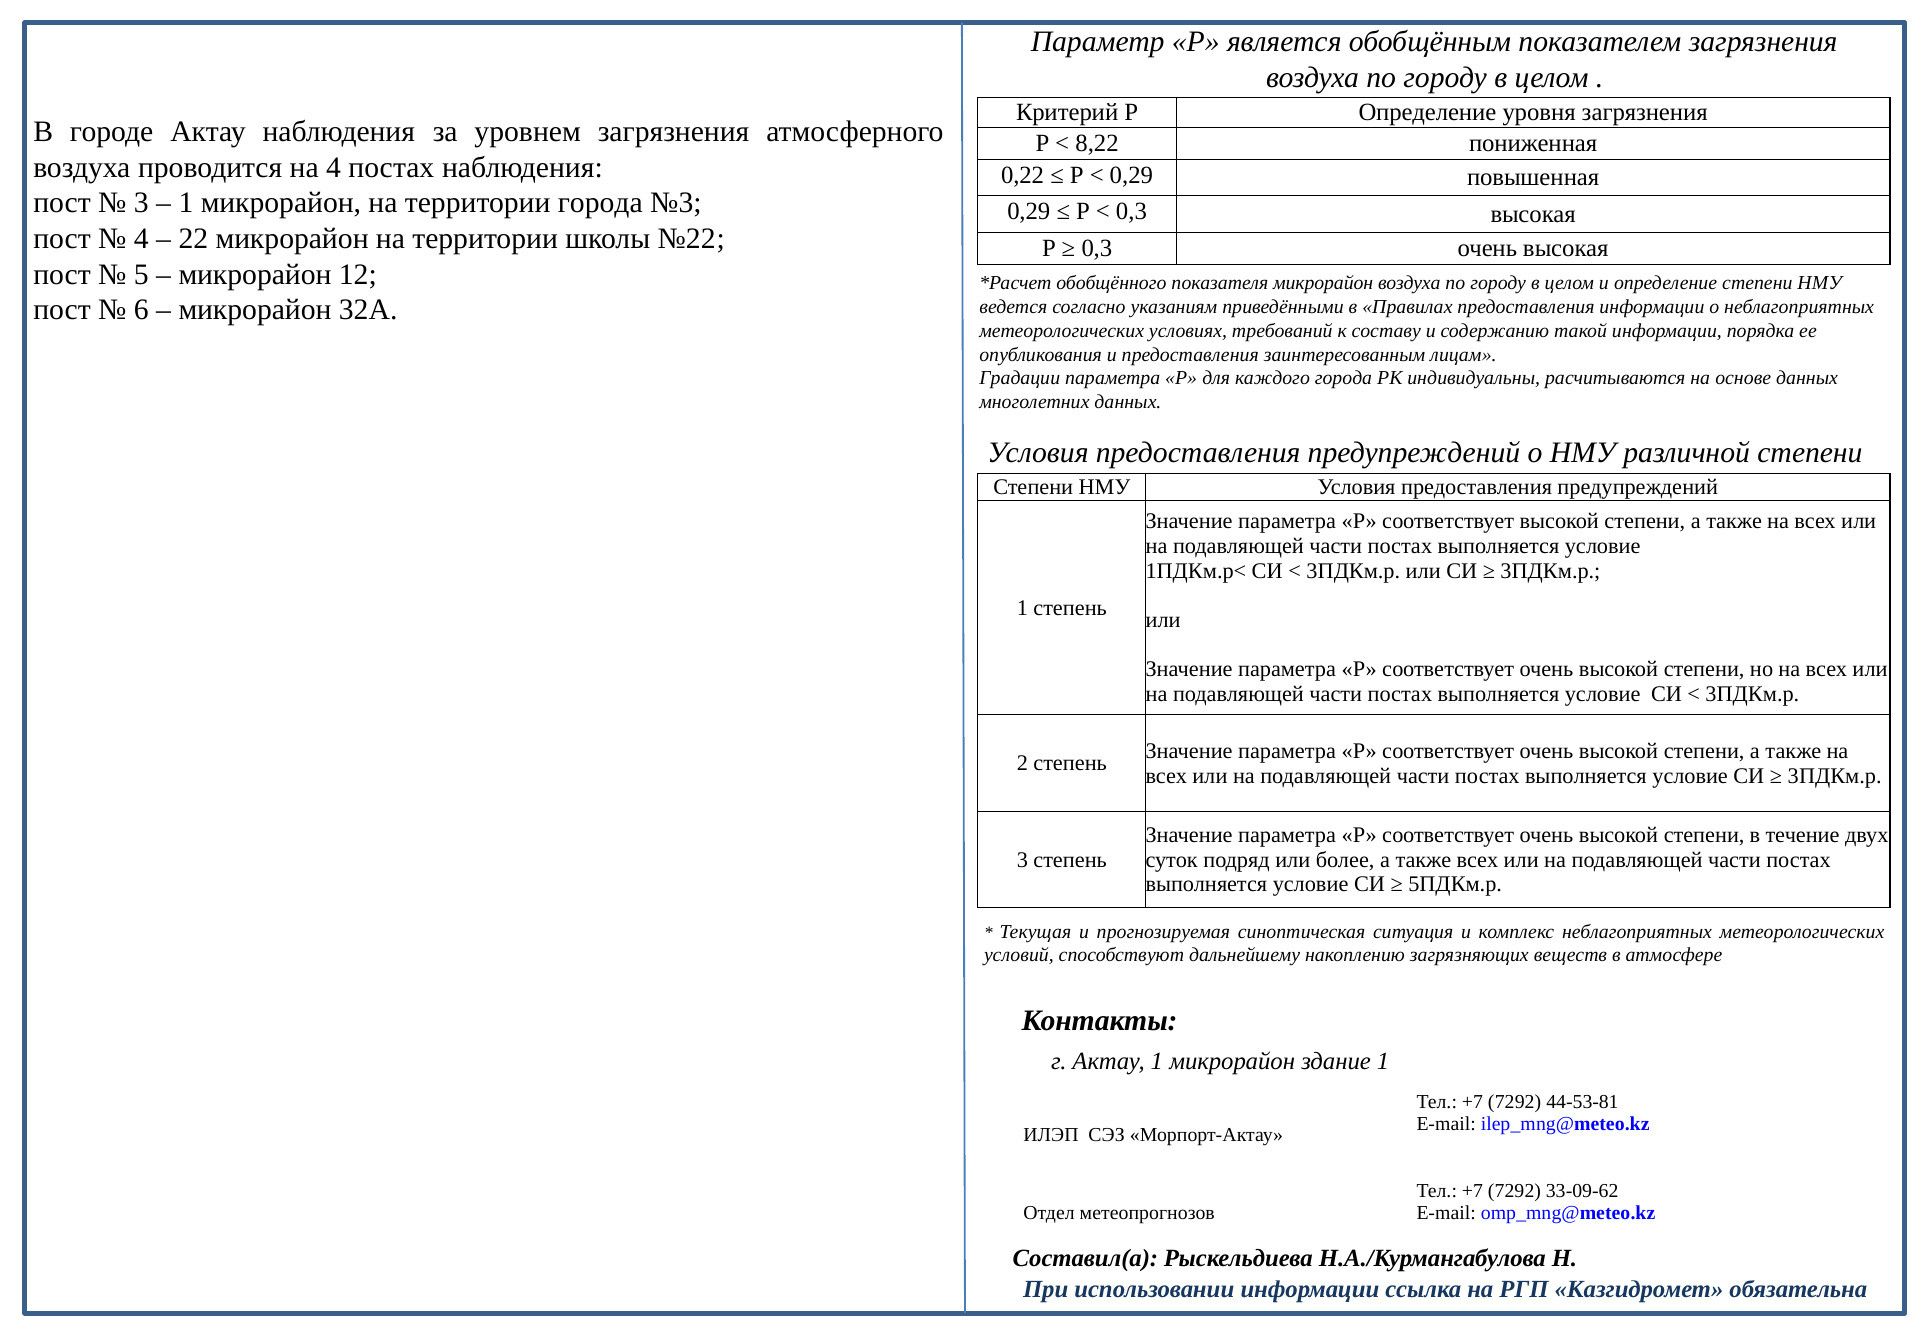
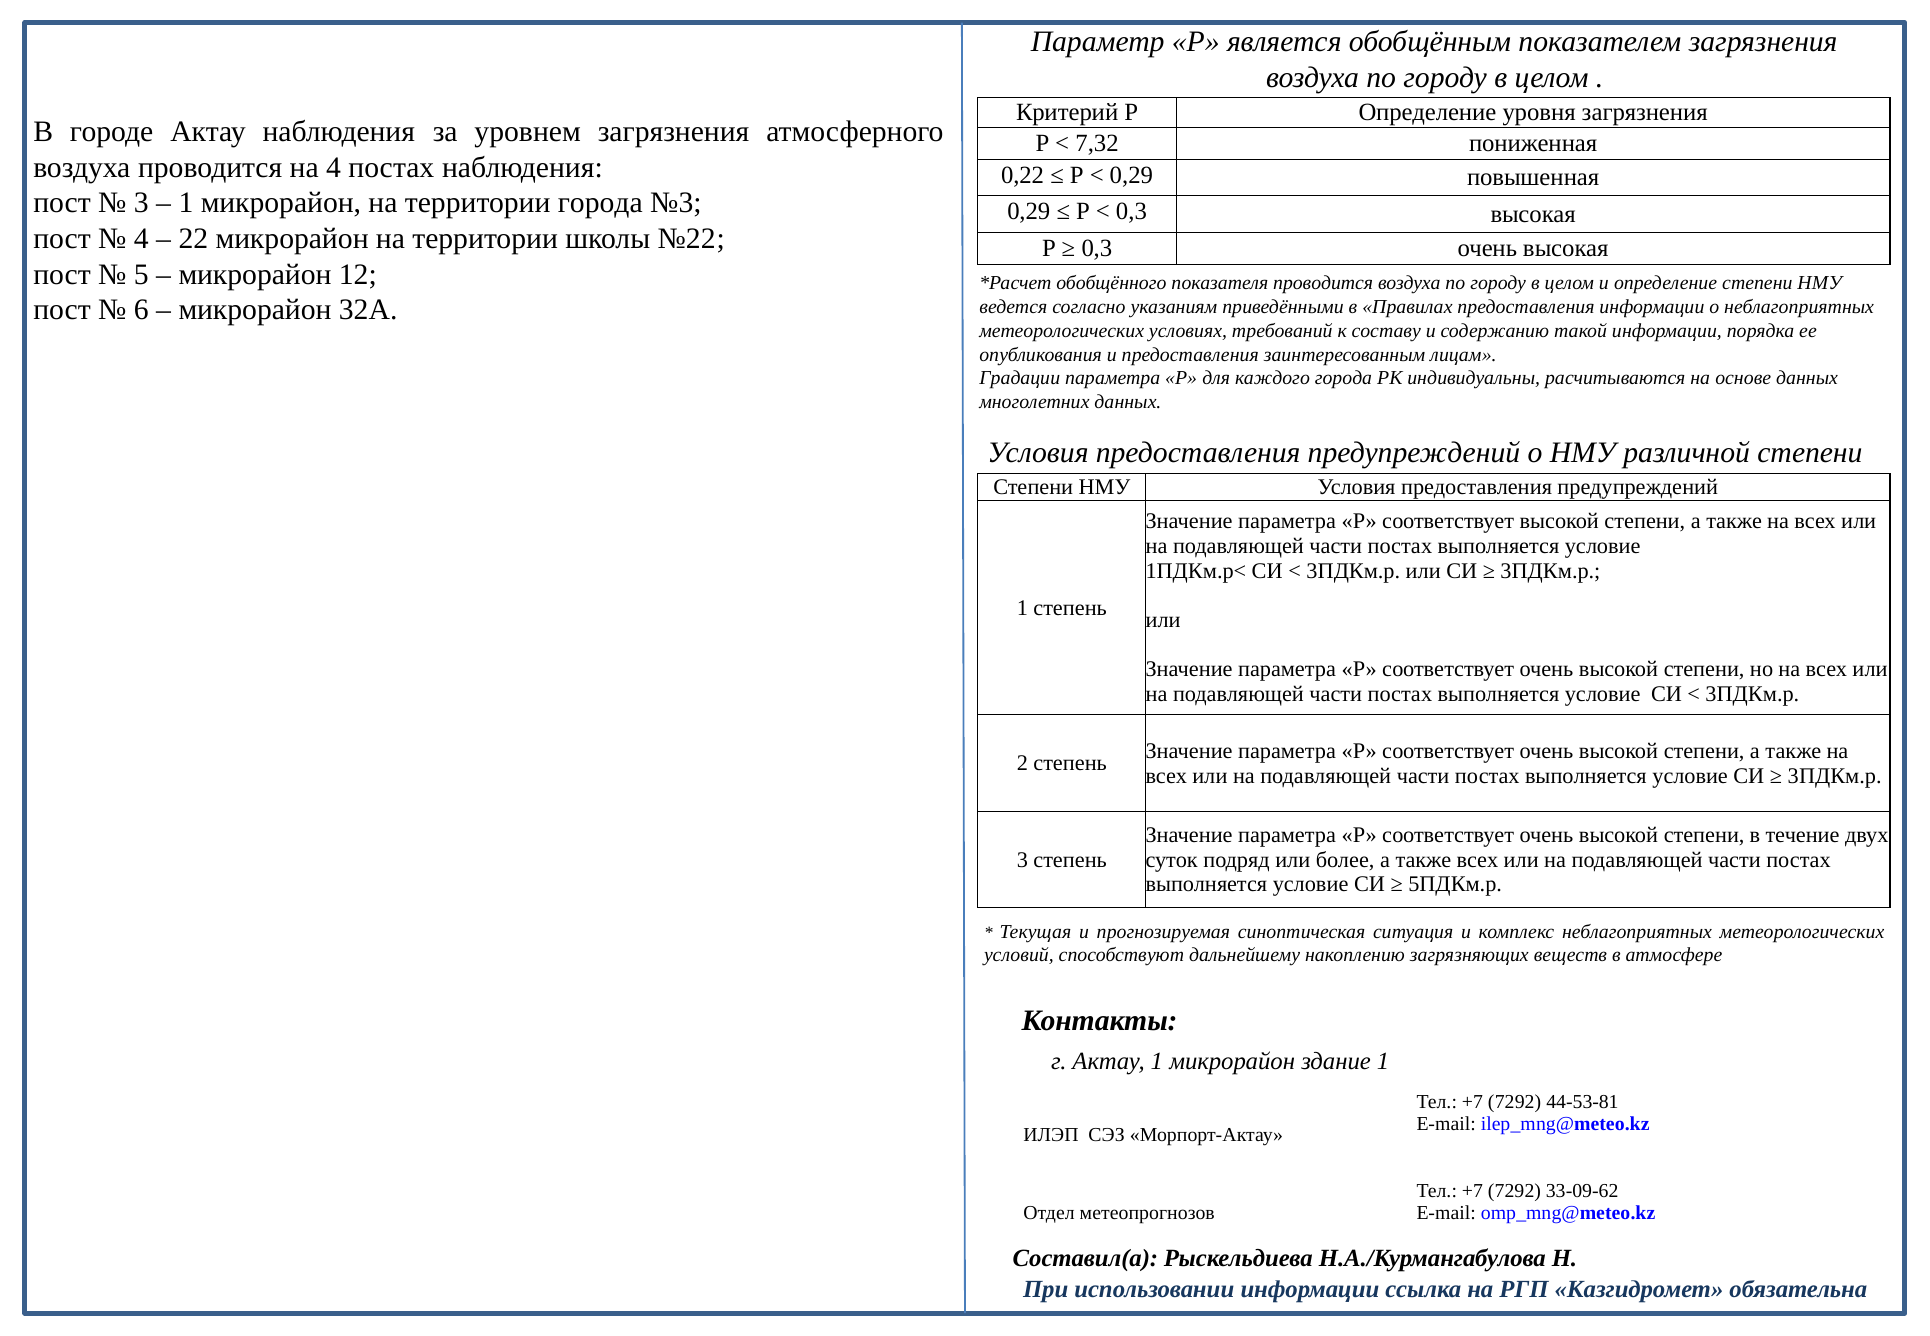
8,22: 8,22 -> 7,32
показателя микрорайон: микрорайон -> проводится
